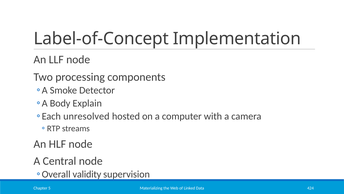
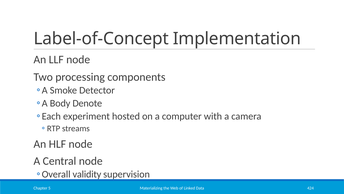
Explain: Explain -> Denote
unresolved: unresolved -> experiment
